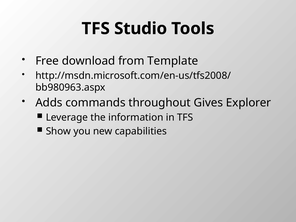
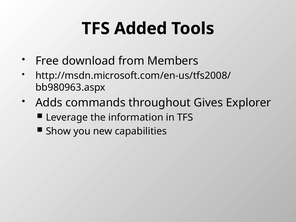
Studio: Studio -> Added
Template: Template -> Members
